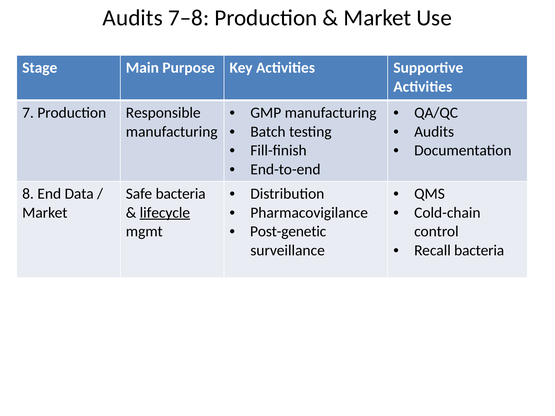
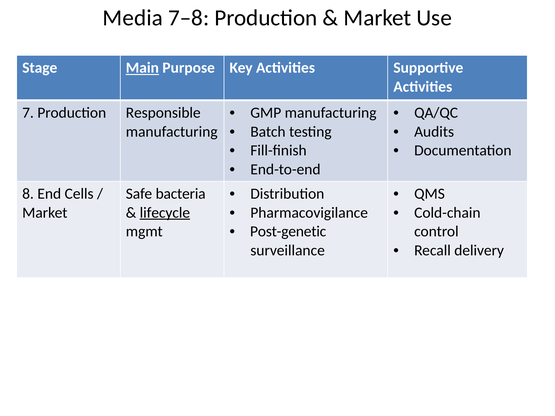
Audits at (133, 18): Audits -> Media
Main underline: none -> present
Data: Data -> Cells
Recall bacteria: bacteria -> delivery
